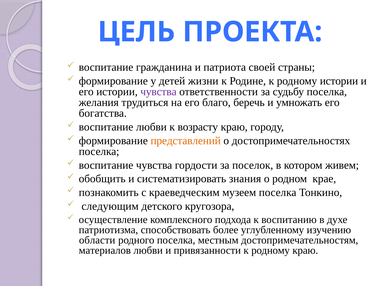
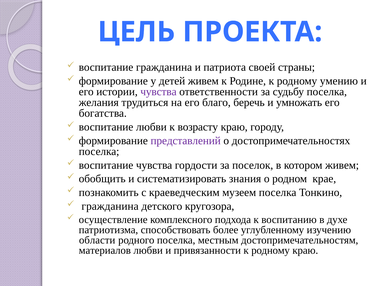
детей жизни: жизни -> живем
родному истории: истории -> умению
представлений colour: orange -> purple
следующим at (110, 206): следующим -> гражданина
